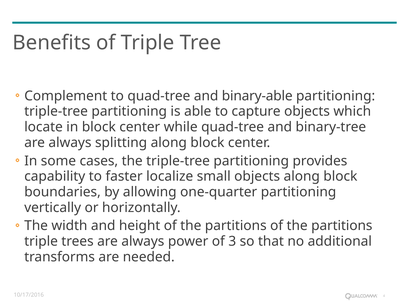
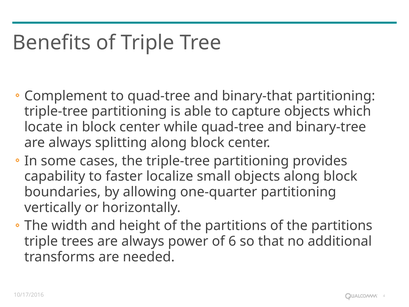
binary-able: binary-able -> binary-that
3: 3 -> 6
